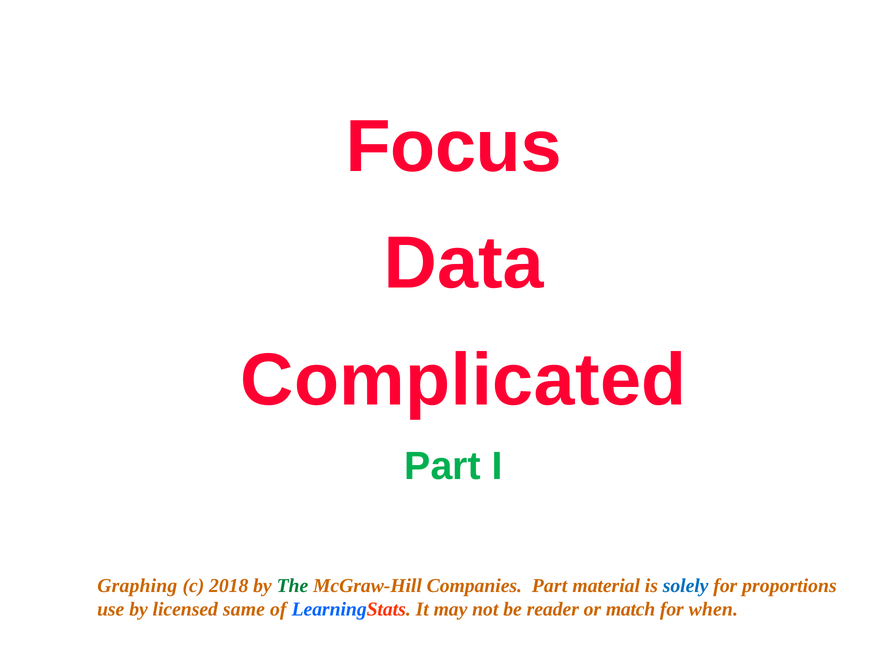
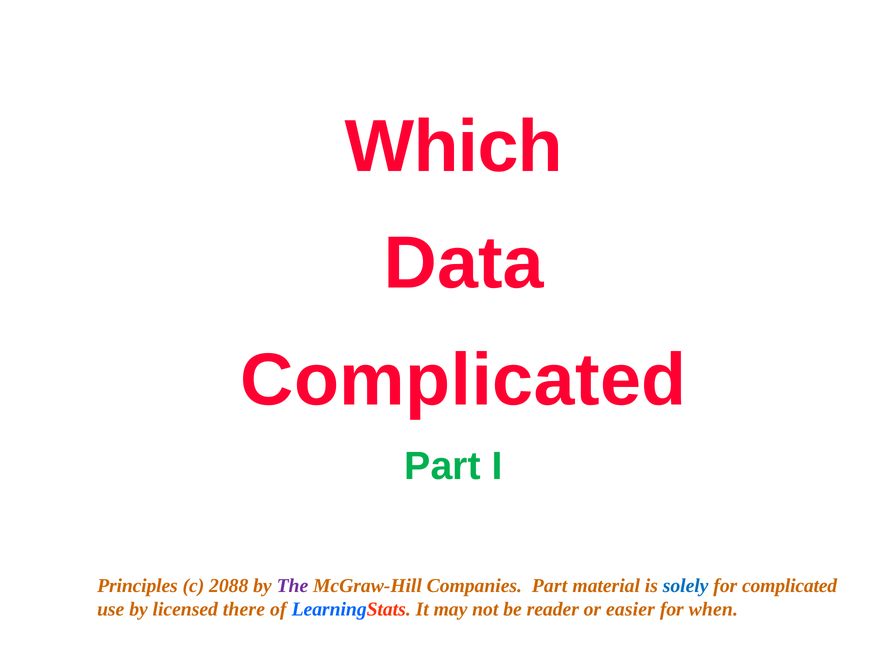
Focus: Focus -> Which
Graphing: Graphing -> Principles
2018: 2018 -> 2088
The colour: green -> purple
for proportions: proportions -> complicated
same: same -> there
match: match -> easier
